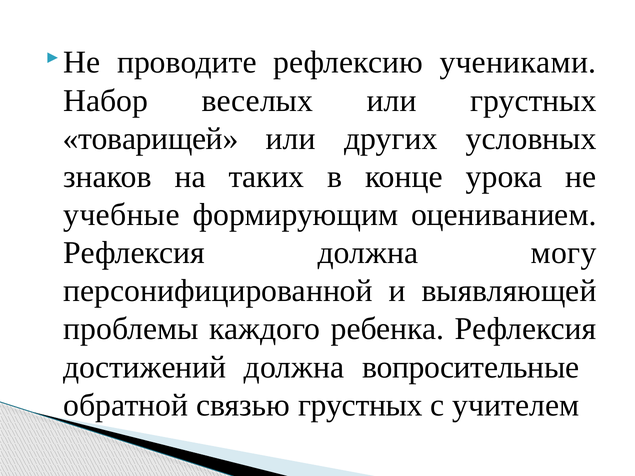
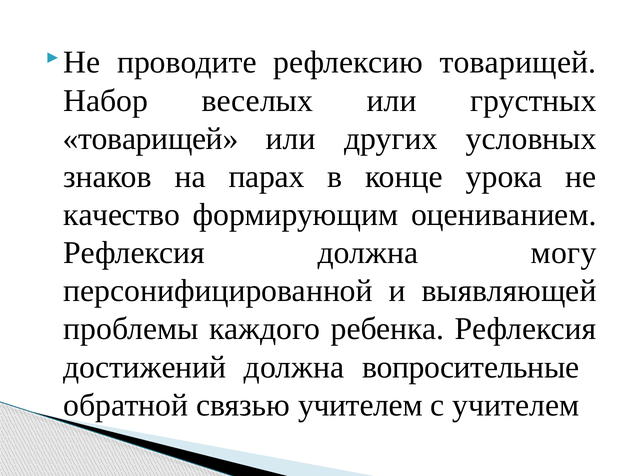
рефлексию учениками: учениками -> товарищей
таких: таких -> парах
учебные: учебные -> качество
связью грустных: грустных -> учителем
